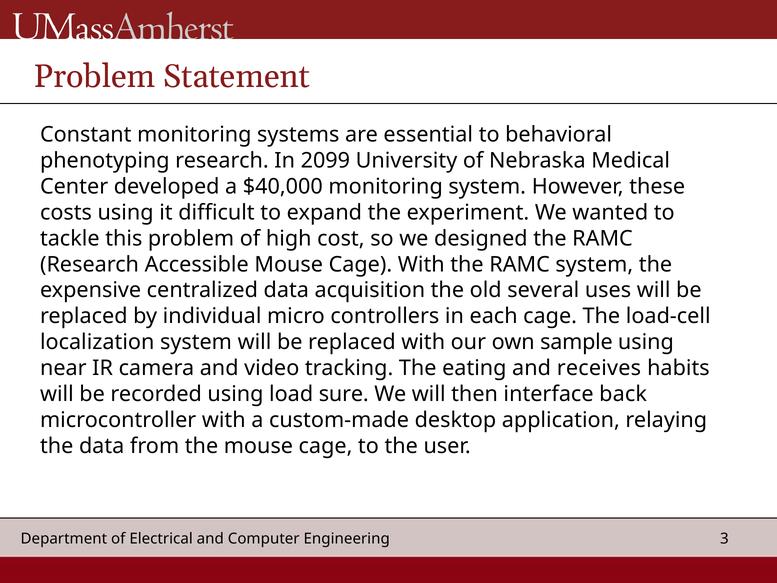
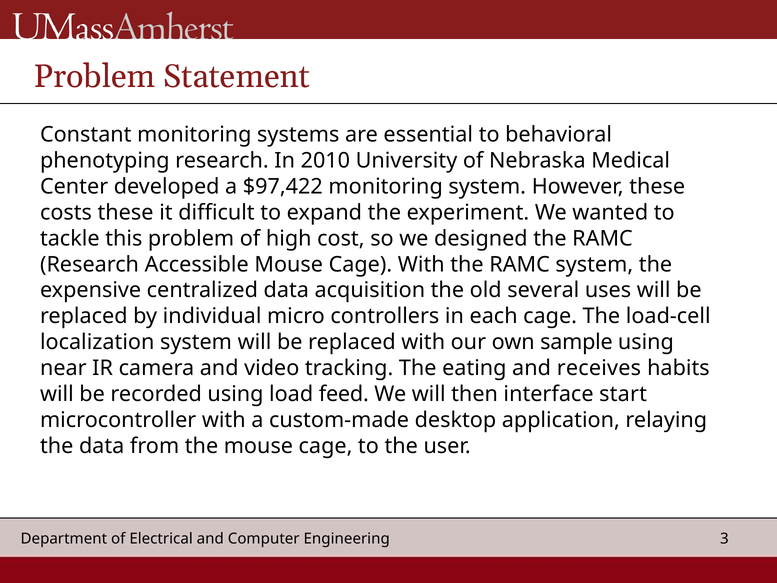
2099: 2099 -> 2010
$40,000: $40,000 -> $97,422
costs using: using -> these
sure: sure -> feed
back: back -> start
